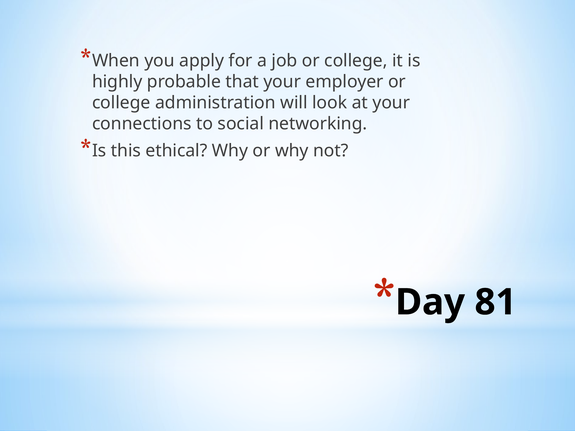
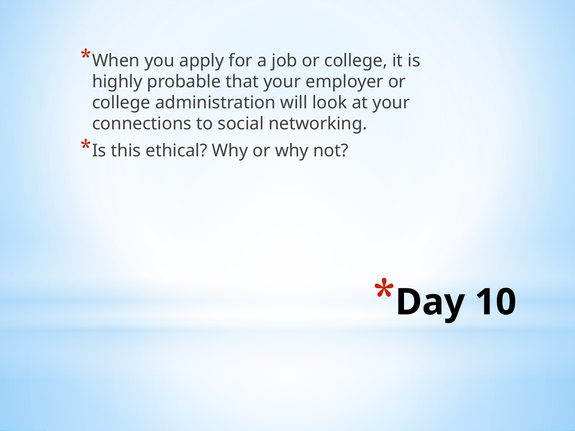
81: 81 -> 10
